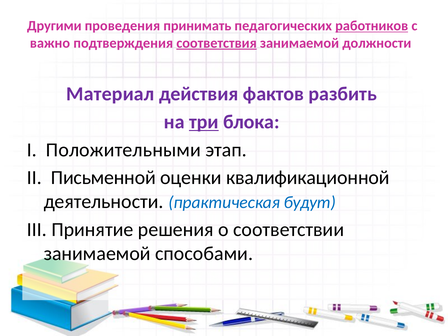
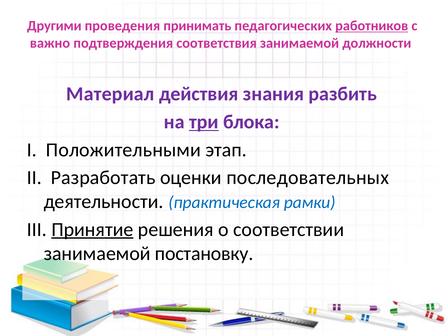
соответствия underline: present -> none
фактов: фактов -> знания
Письменной: Письменной -> Разработать
квалификационной: квалификационной -> последовательных
будут: будут -> рамки
Принятие underline: none -> present
способами: способами -> постановку
